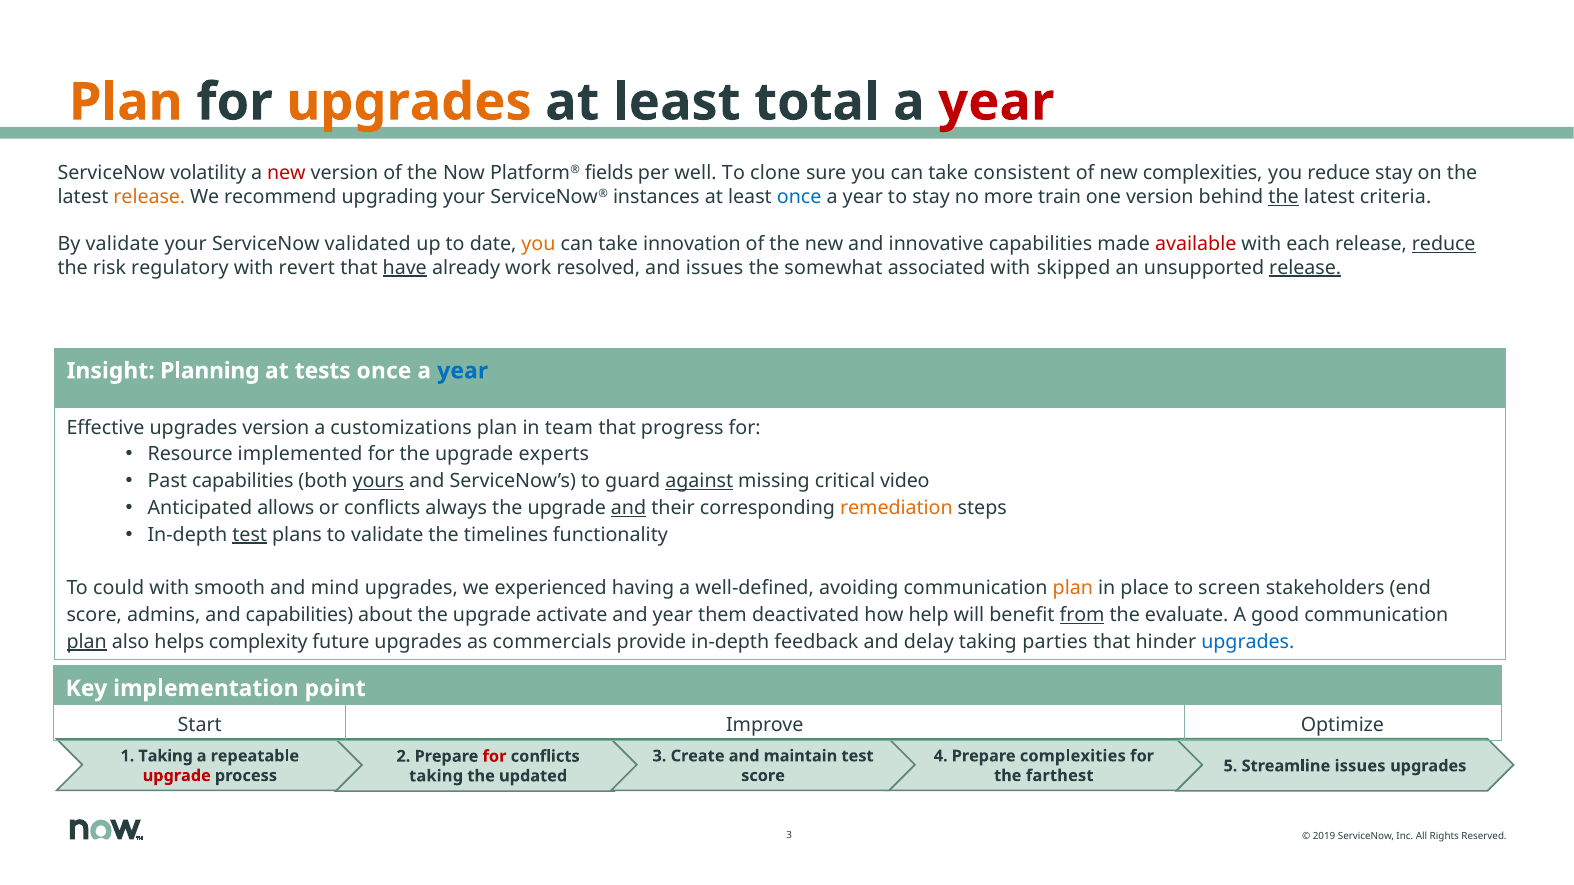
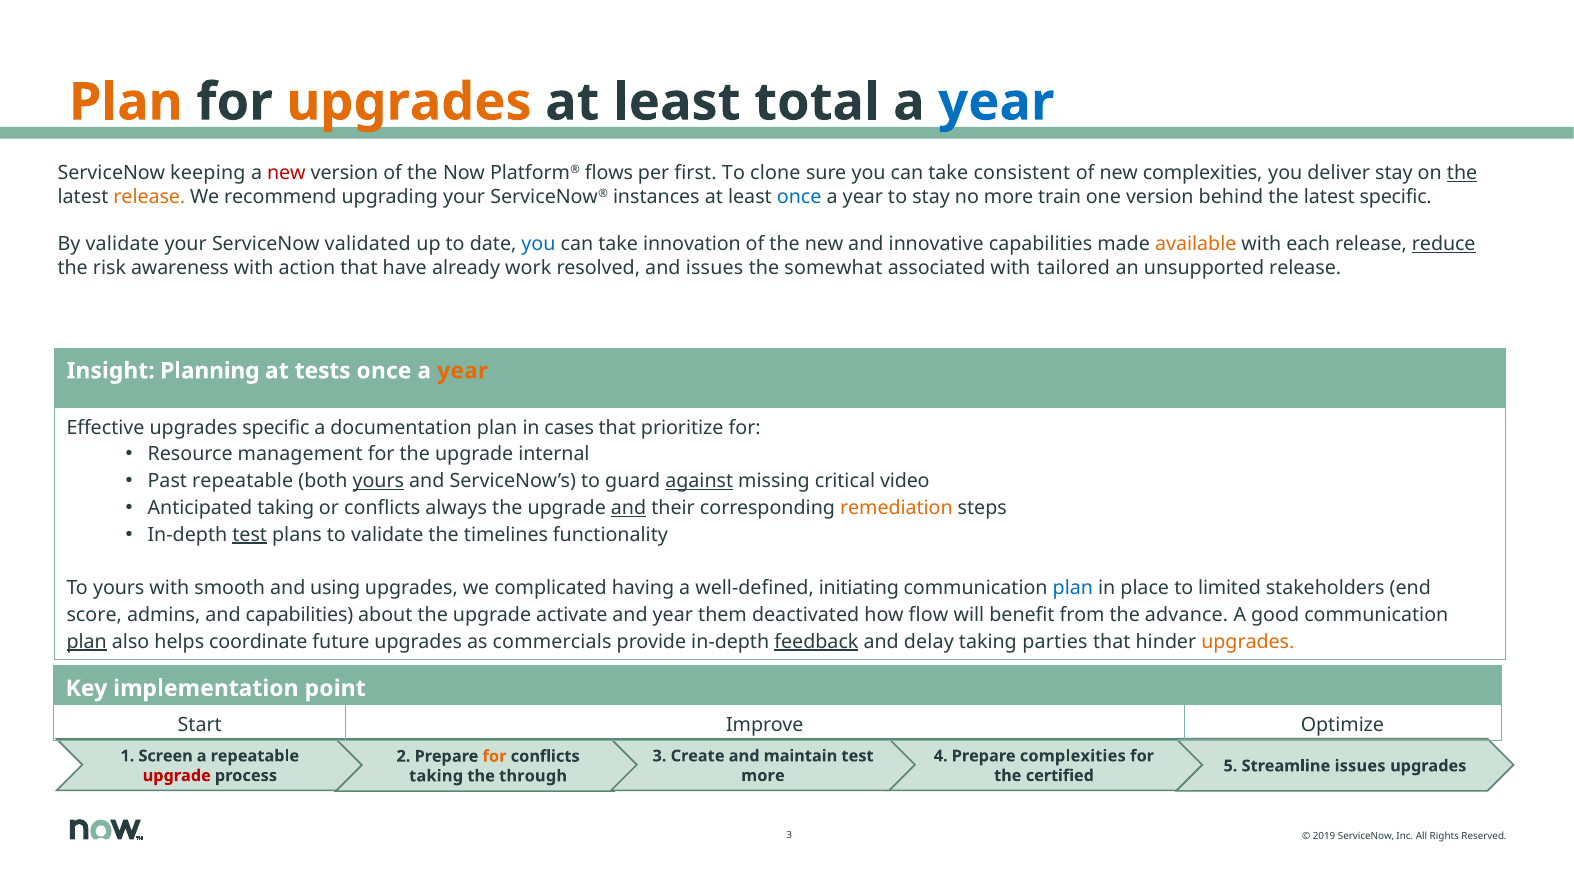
year at (996, 102) colour: red -> blue
volatility: volatility -> keeping
fields: fields -> flows
well: well -> first
you reduce: reduce -> deliver
the at (1462, 173) underline: none -> present
the at (1284, 197) underline: present -> none
latest criteria: criteria -> specific
you at (538, 244) colour: orange -> blue
available colour: red -> orange
regulatory: regulatory -> awareness
revert: revert -> action
have underline: present -> none
skipped: skipped -> tailored
release at (1305, 268) underline: present -> none
year at (463, 371) colour: blue -> orange
upgrades version: version -> specific
customizations: customizations -> documentation
team: team -> cases
progress: progress -> prioritize
implemented: implemented -> management
experts: experts -> internal
Past capabilities: capabilities -> repeatable
Anticipated allows: allows -> taking
To could: could -> yours
mind: mind -> using
experienced: experienced -> complicated
avoiding: avoiding -> initiating
plan at (1073, 588) colour: orange -> blue
screen: screen -> limited
help: help -> flow
from underline: present -> none
evaluate: evaluate -> advance
complexity: complexity -> coordinate
feedback underline: none -> present
upgrades at (1248, 642) colour: blue -> orange
1 Taking: Taking -> Screen
for at (494, 757) colour: red -> orange
score at (763, 776): score -> more
farthest: farthest -> certified
updated: updated -> through
